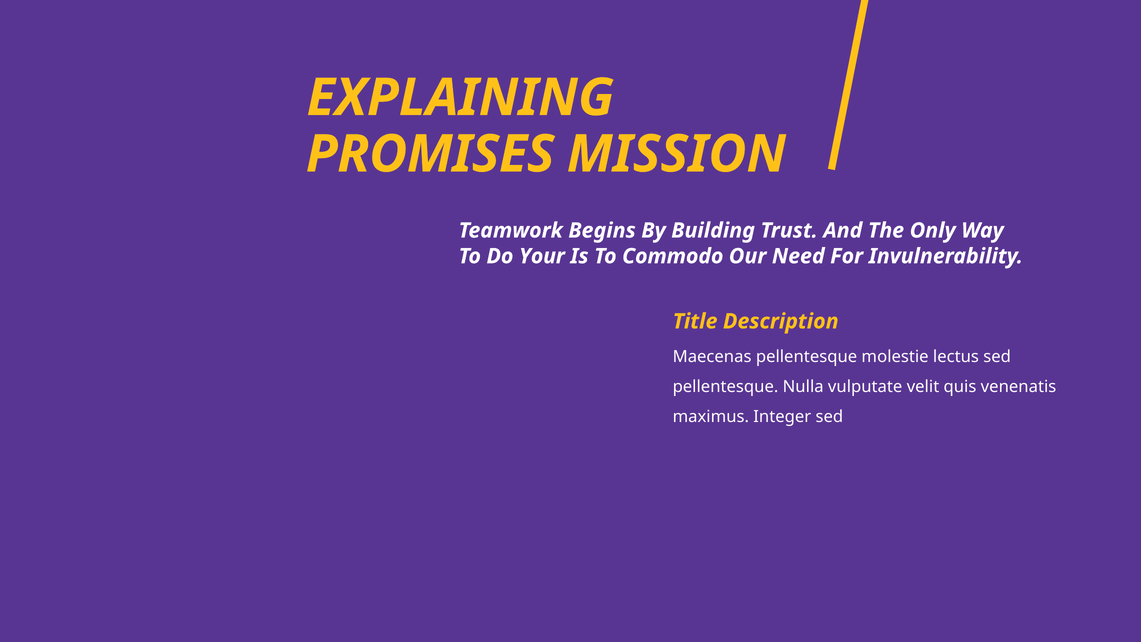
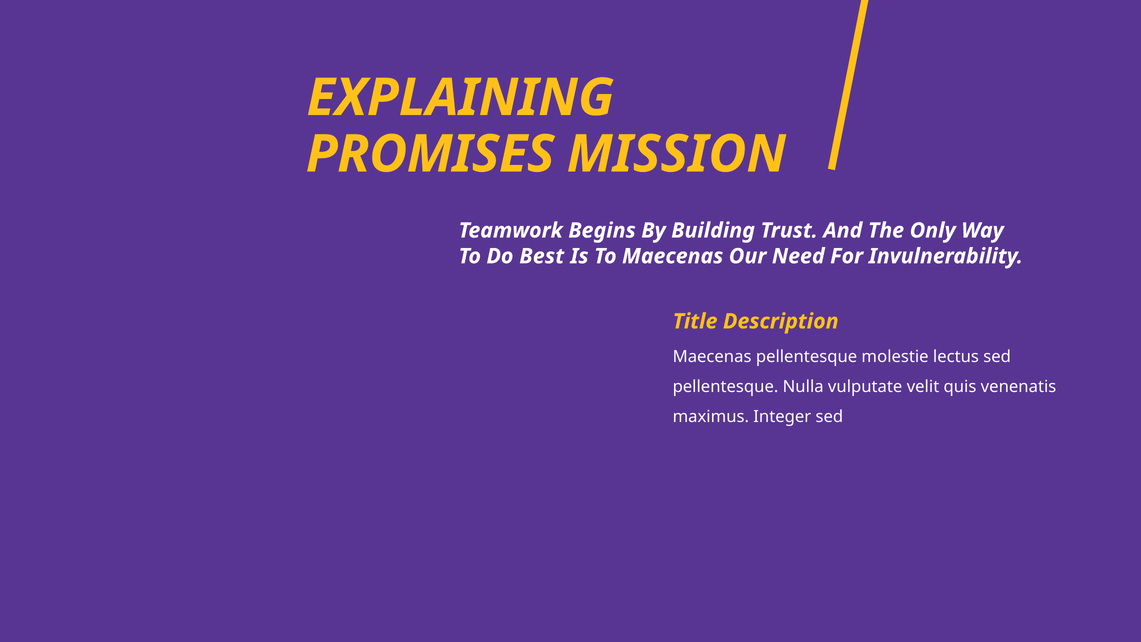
Your: Your -> Best
To Commodo: Commodo -> Maecenas
